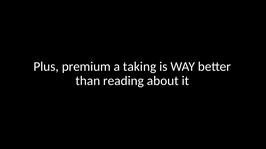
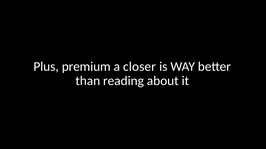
taking: taking -> closer
